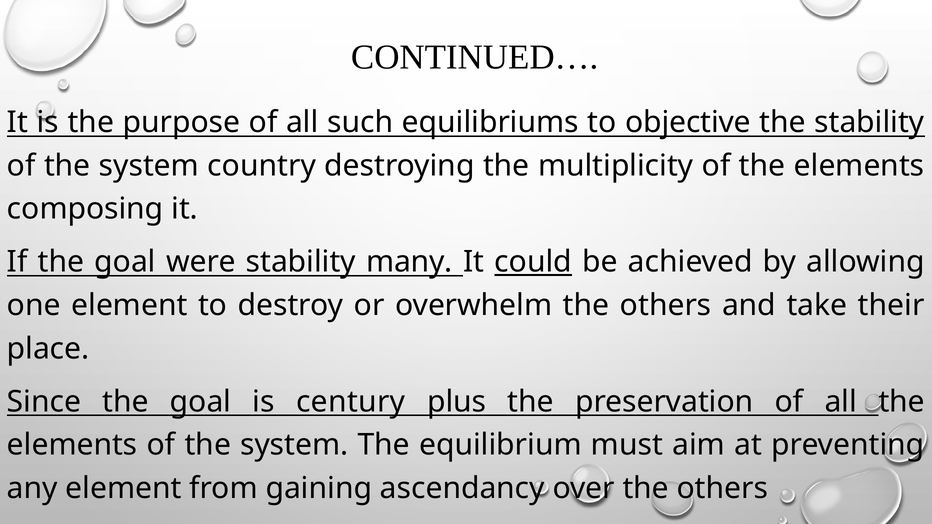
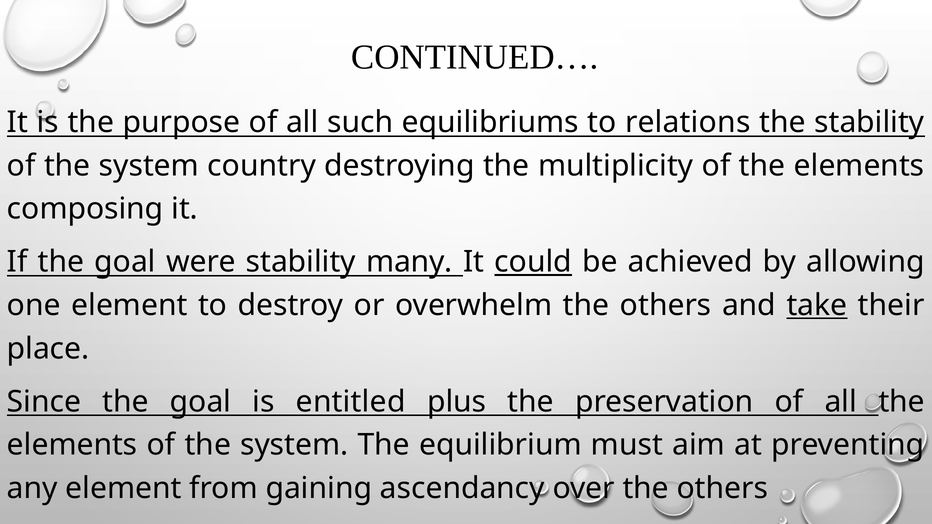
objective: objective -> relations
take underline: none -> present
century: century -> entitled
